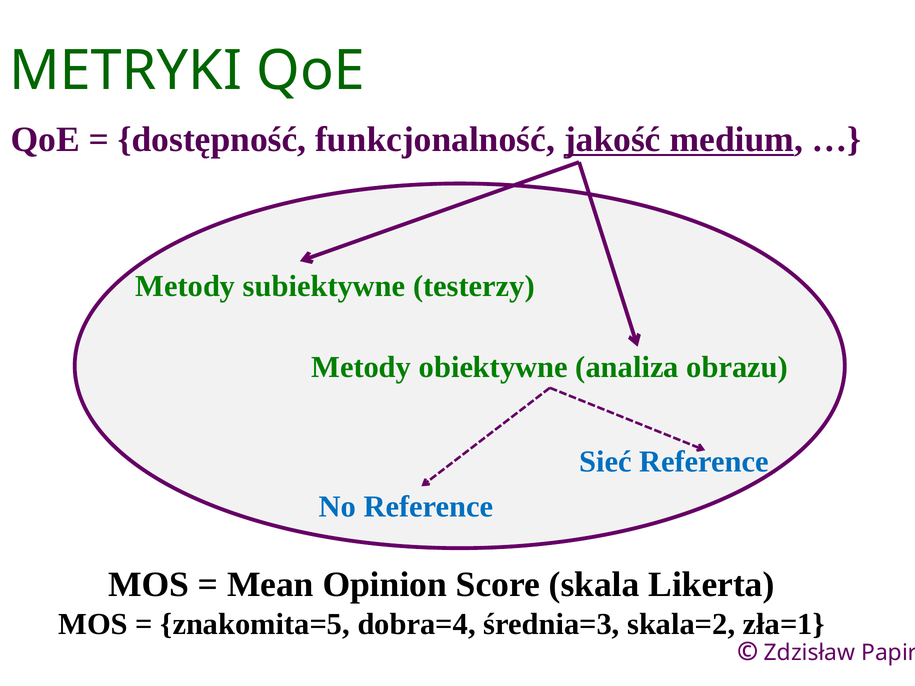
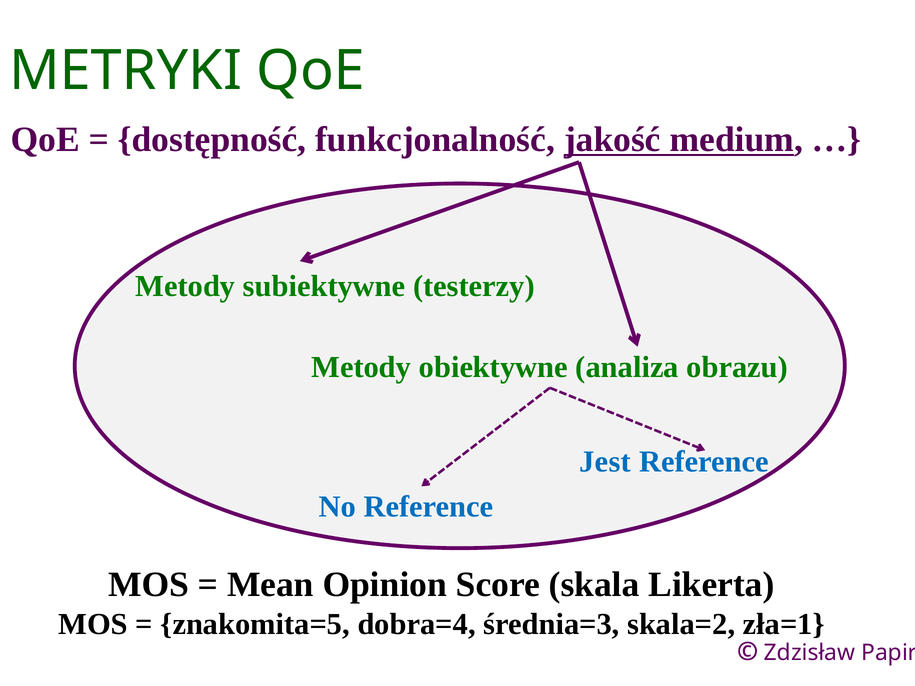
Sieć: Sieć -> Jest
